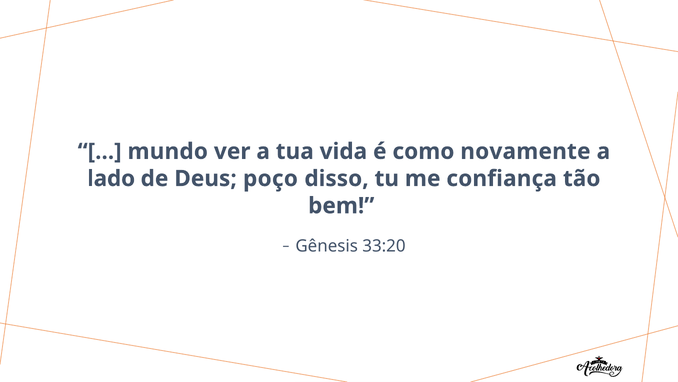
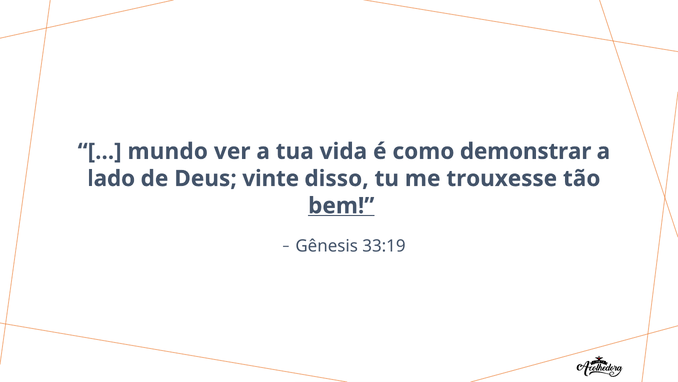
novamente: novamente -> demonstrar
poço: poço -> vinte
confiança: confiança -> trouxesse
bem underline: none -> present
33:20: 33:20 -> 33:19
